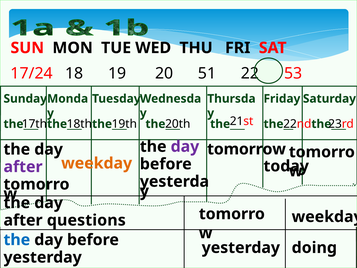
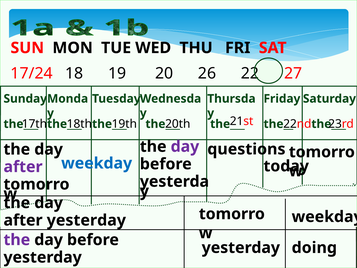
51: 51 -> 26
53: 53 -> 27
tomorrow: tomorrow -> questions
weekday at (97, 163) colour: orange -> blue
after questions: questions -> yesterday
the at (17, 240) colour: blue -> purple
